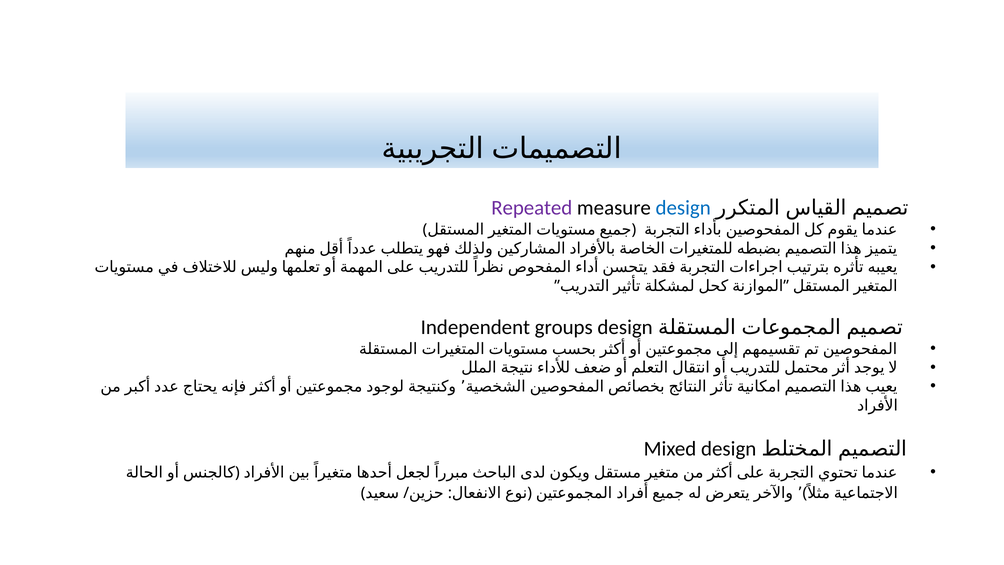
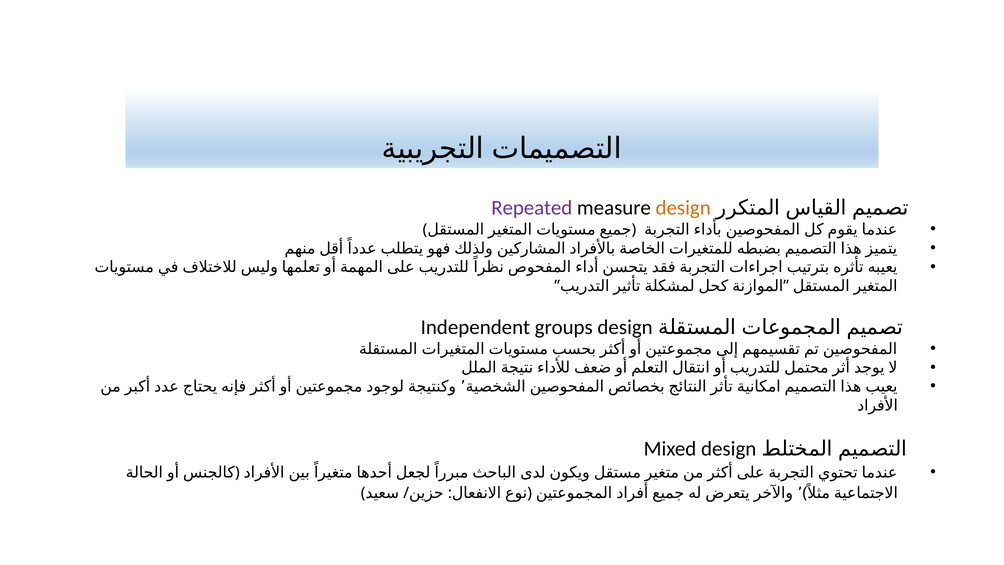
design at (683, 208) colour: blue -> orange
